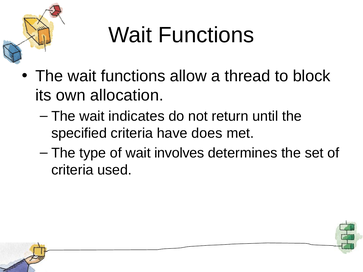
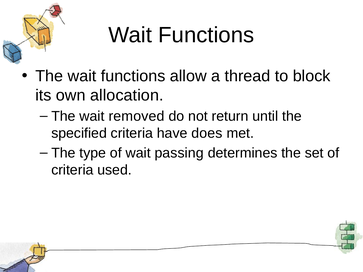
indicates: indicates -> removed
involves: involves -> passing
